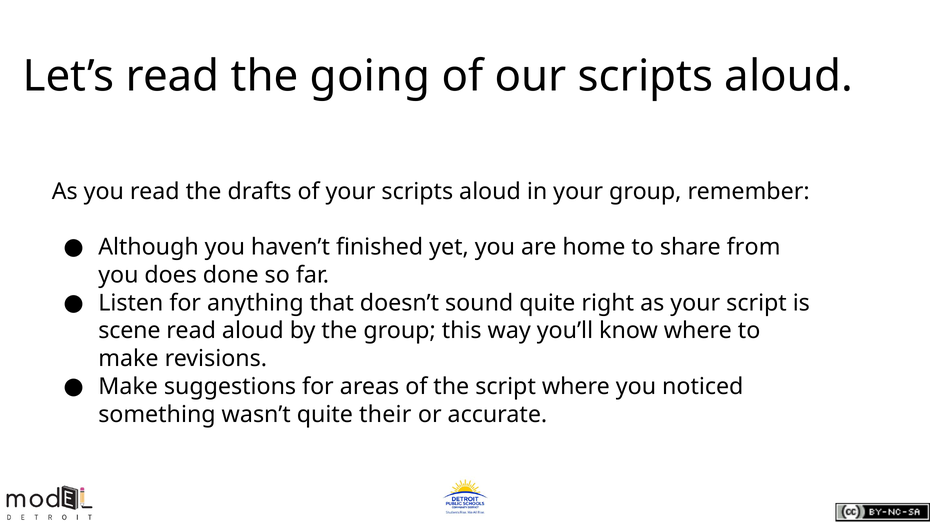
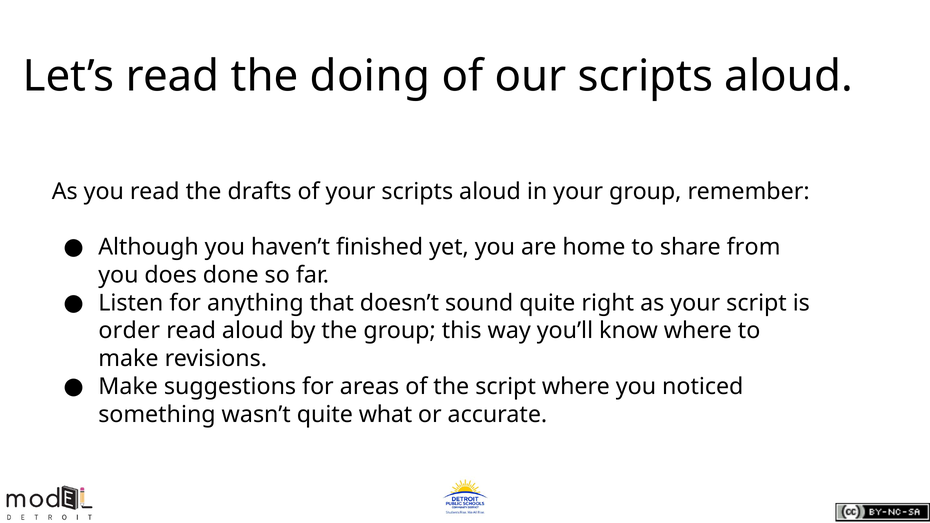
going: going -> doing
scene: scene -> order
their: their -> what
